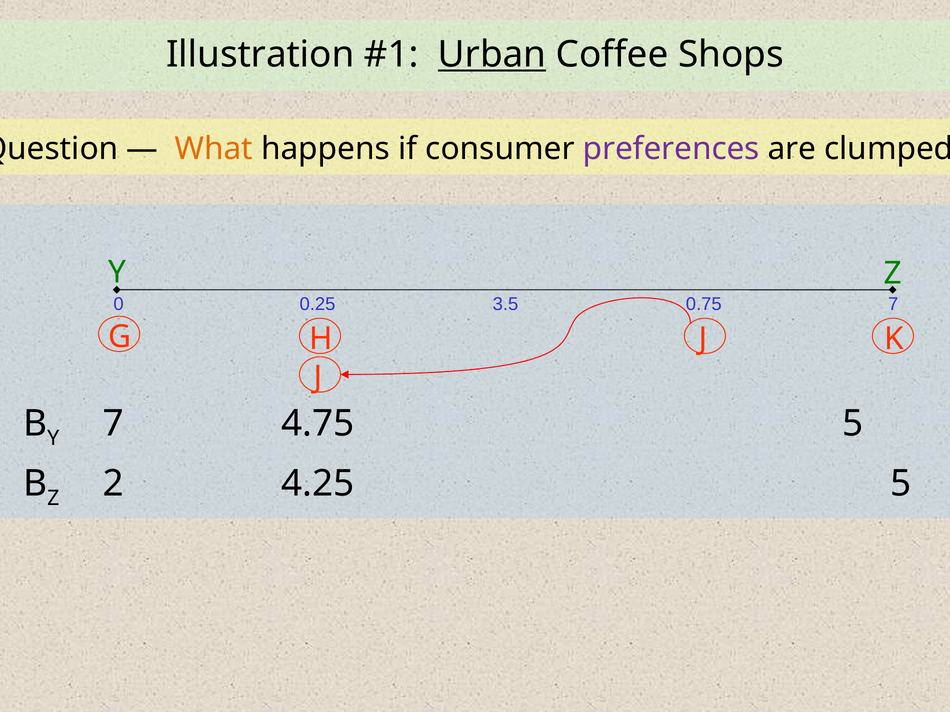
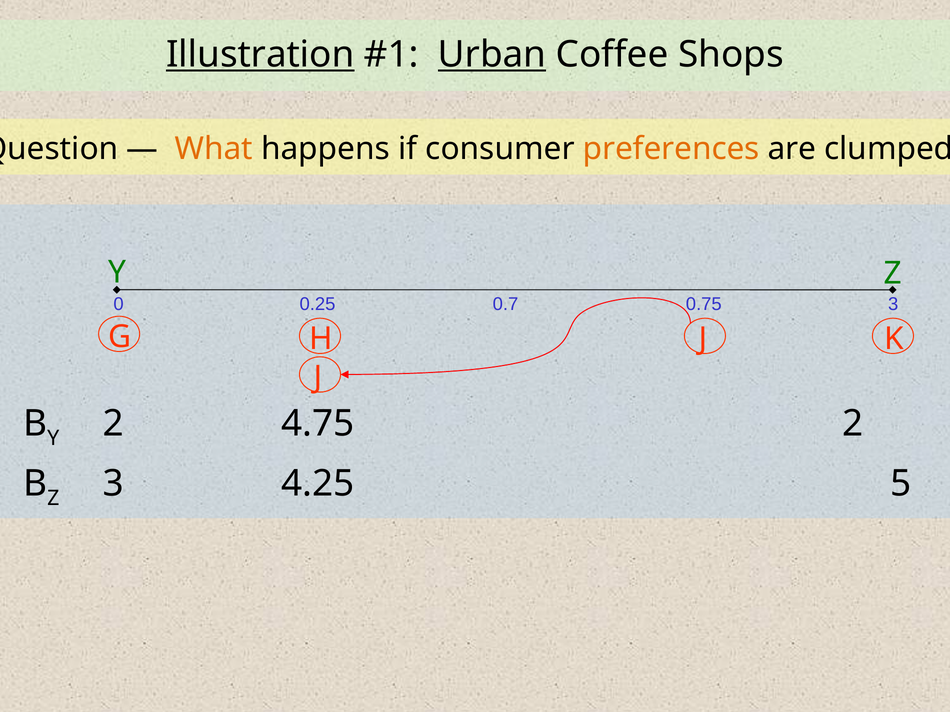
Illustration underline: none -> present
preferences colour: purple -> orange
3.5: 3.5 -> 0.7
0 7: 7 -> 3
Y 7: 7 -> 2
4.75 5: 5 -> 2
Z 2: 2 -> 3
